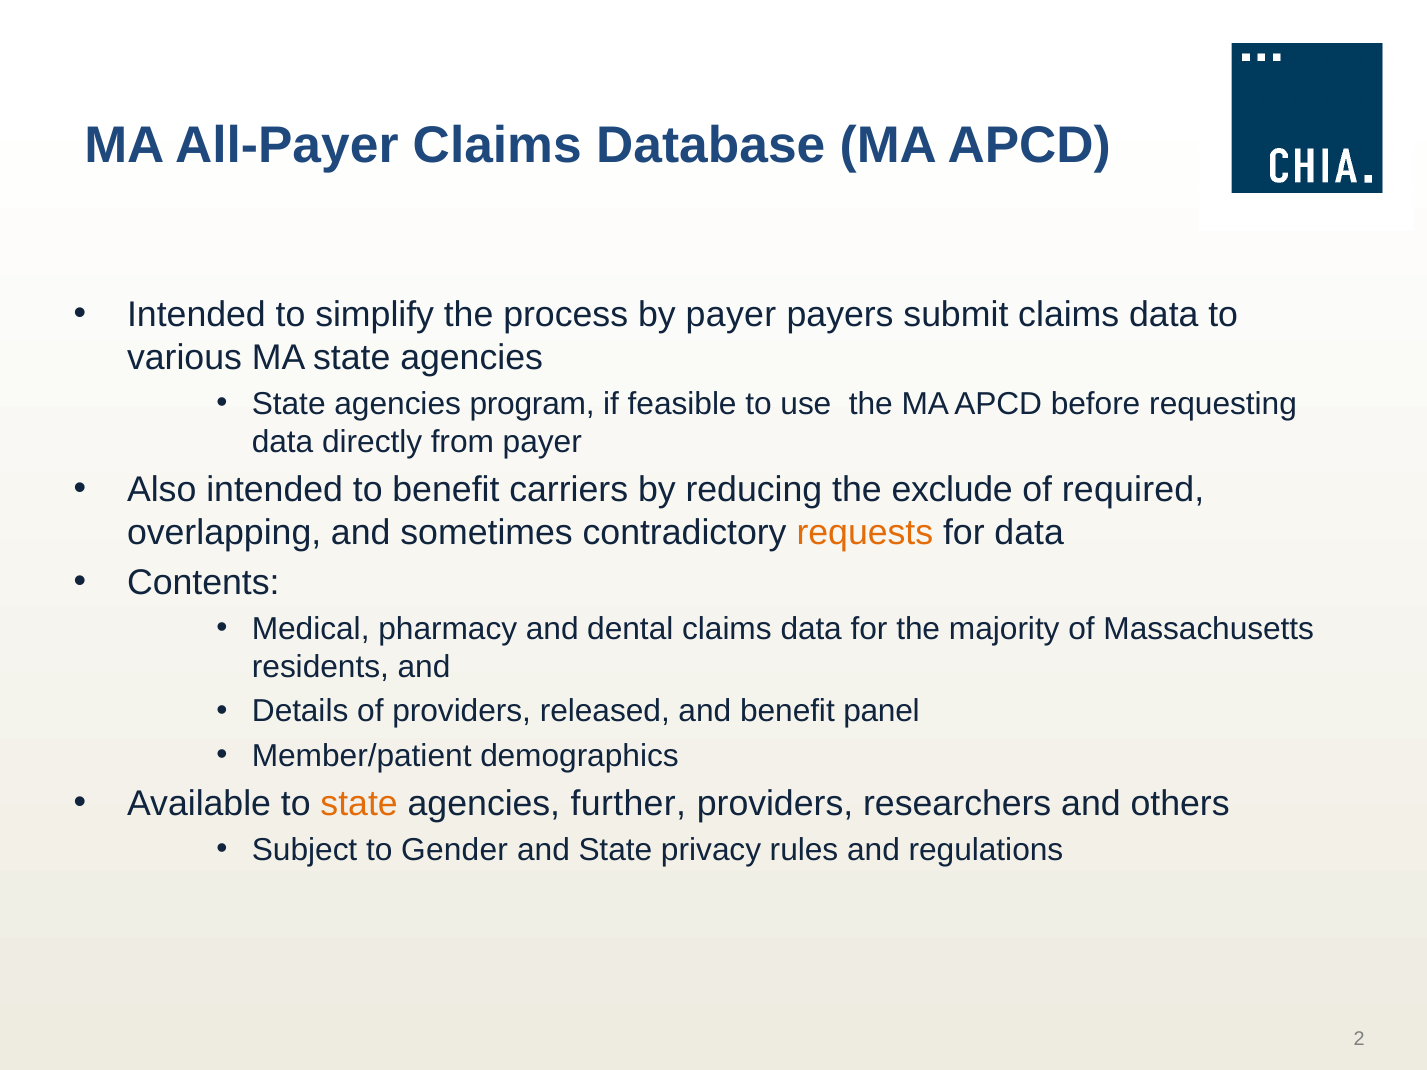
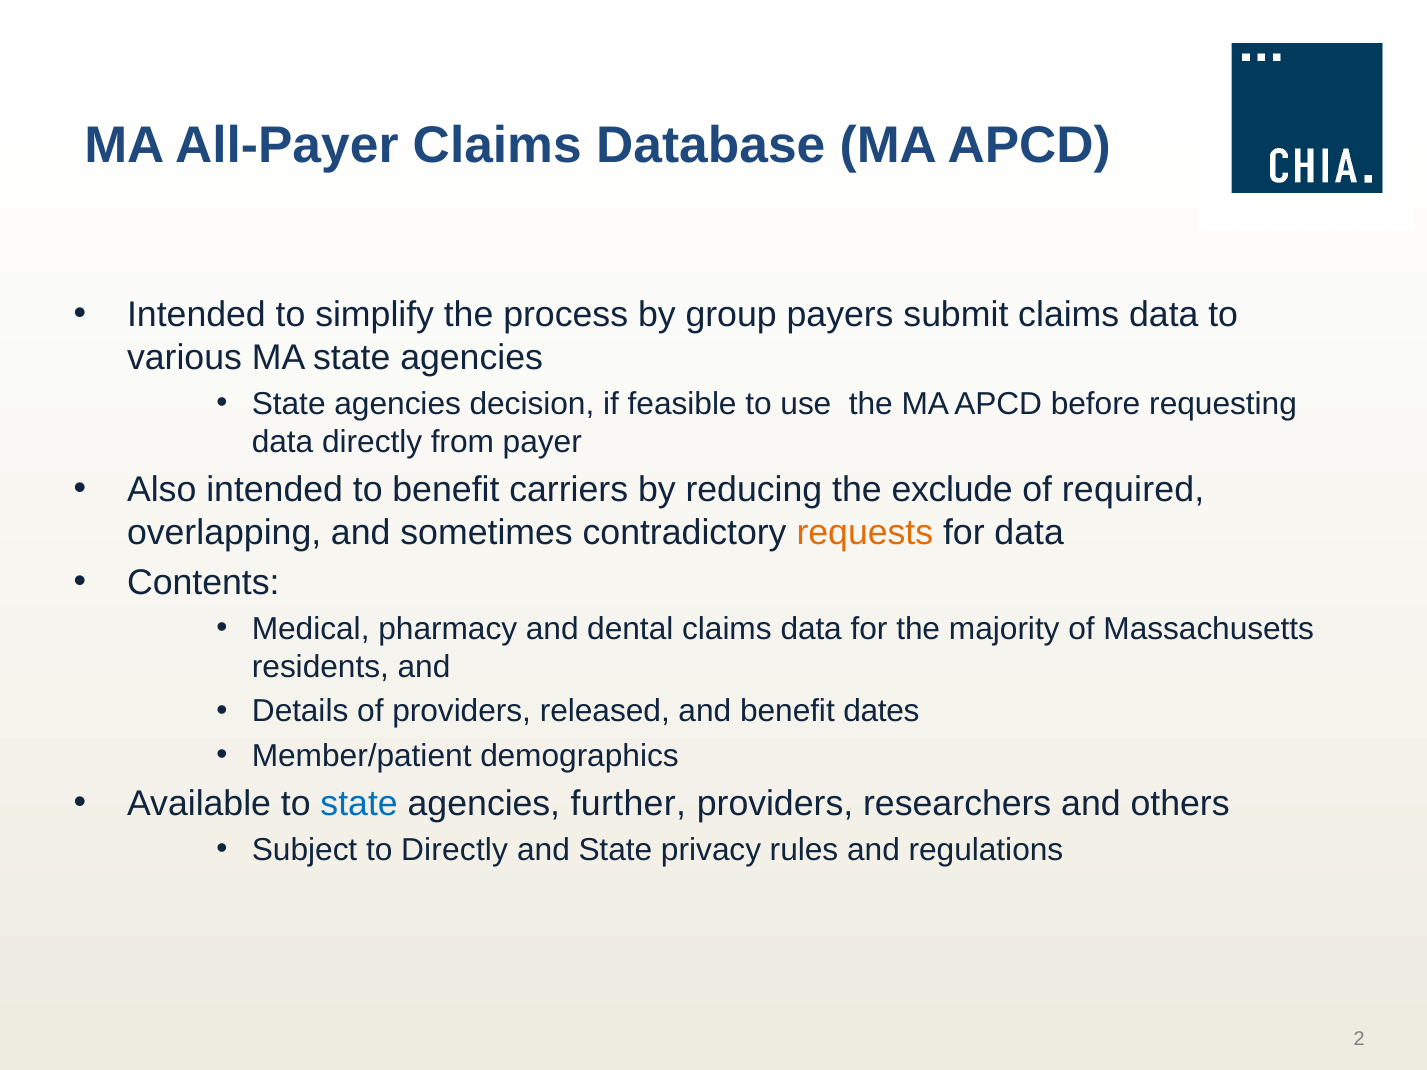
by payer: payer -> group
program: program -> decision
panel: panel -> dates
state at (359, 804) colour: orange -> blue
to Gender: Gender -> Directly
